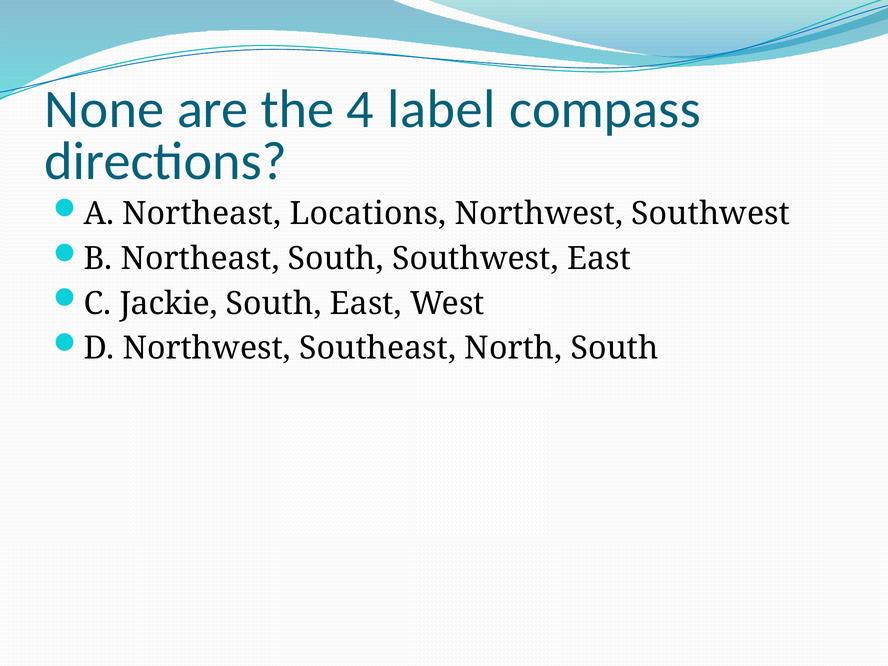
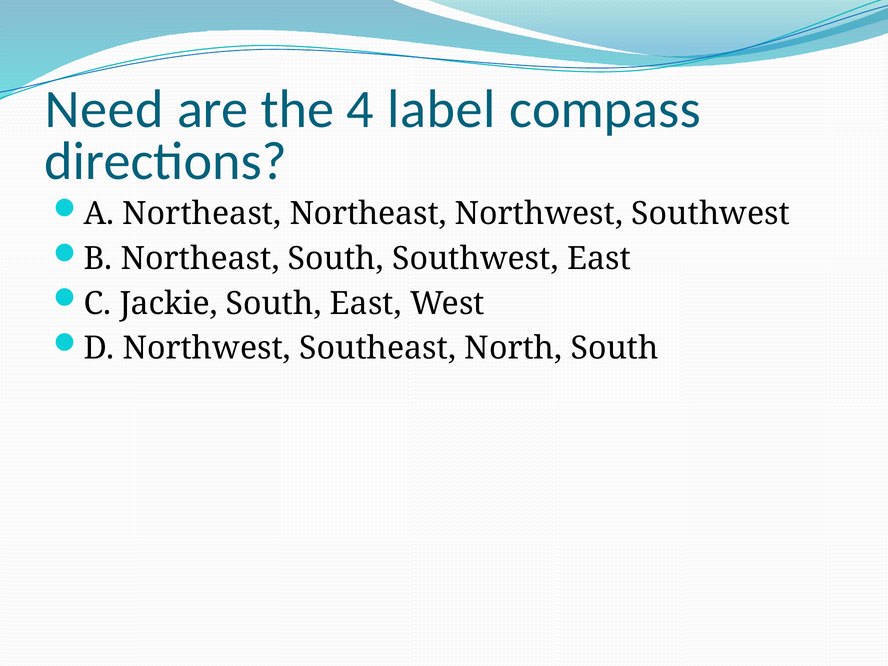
None: None -> Need
Northeast Locations: Locations -> Northeast
